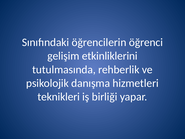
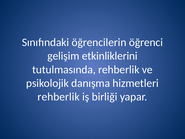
teknikleri at (59, 97): teknikleri -> rehberlik
